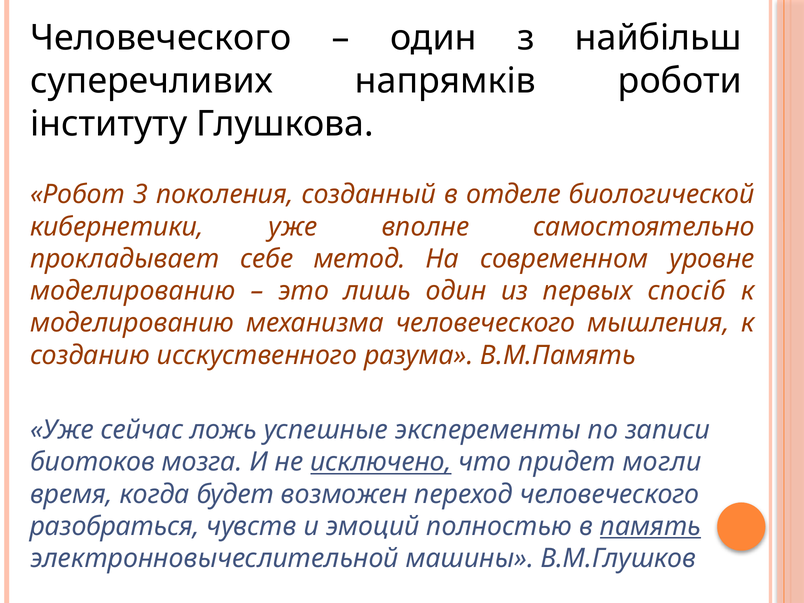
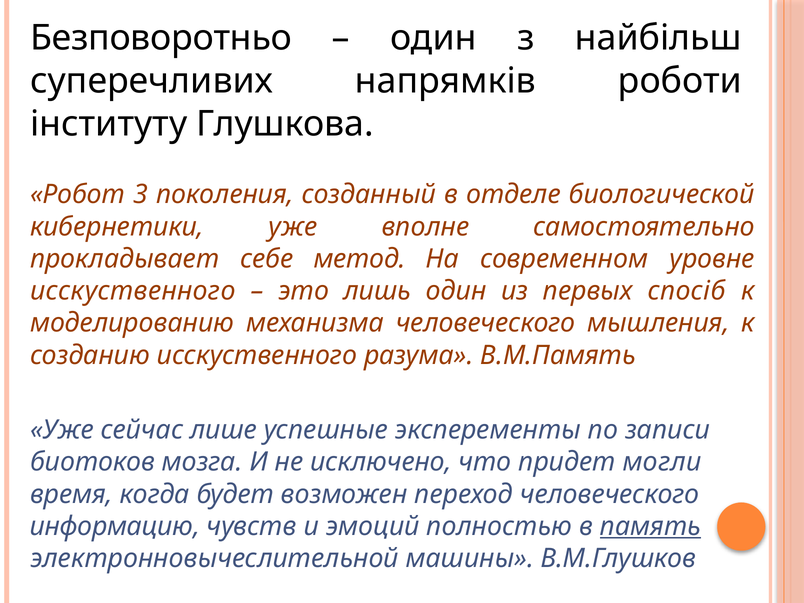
Человеческого at (161, 38): Человеческого -> Безповоротньо
моделированию at (133, 291): моделированию -> исскуственного
ложь: ложь -> лише
исключено underline: present -> none
разобраться: разобраться -> информацию
